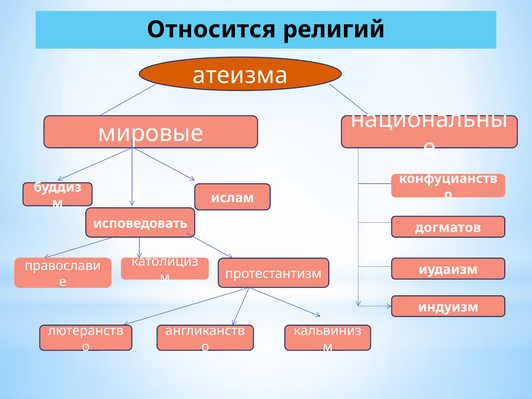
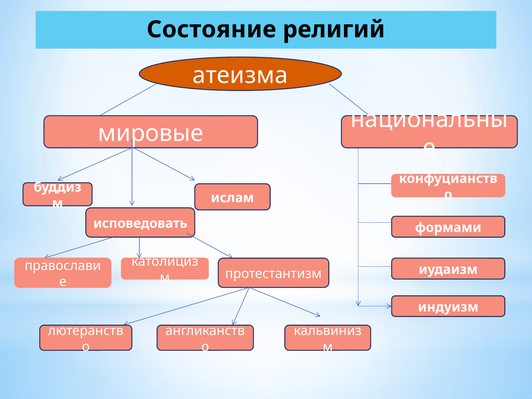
Относится: Относится -> Состояние
догматов: догматов -> формами
